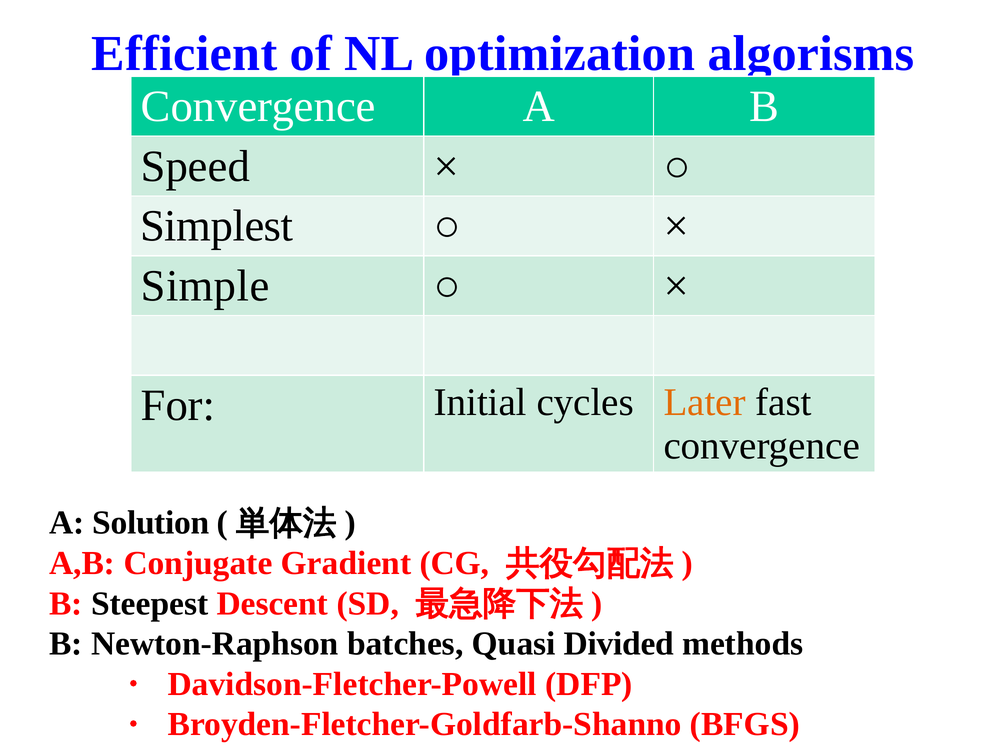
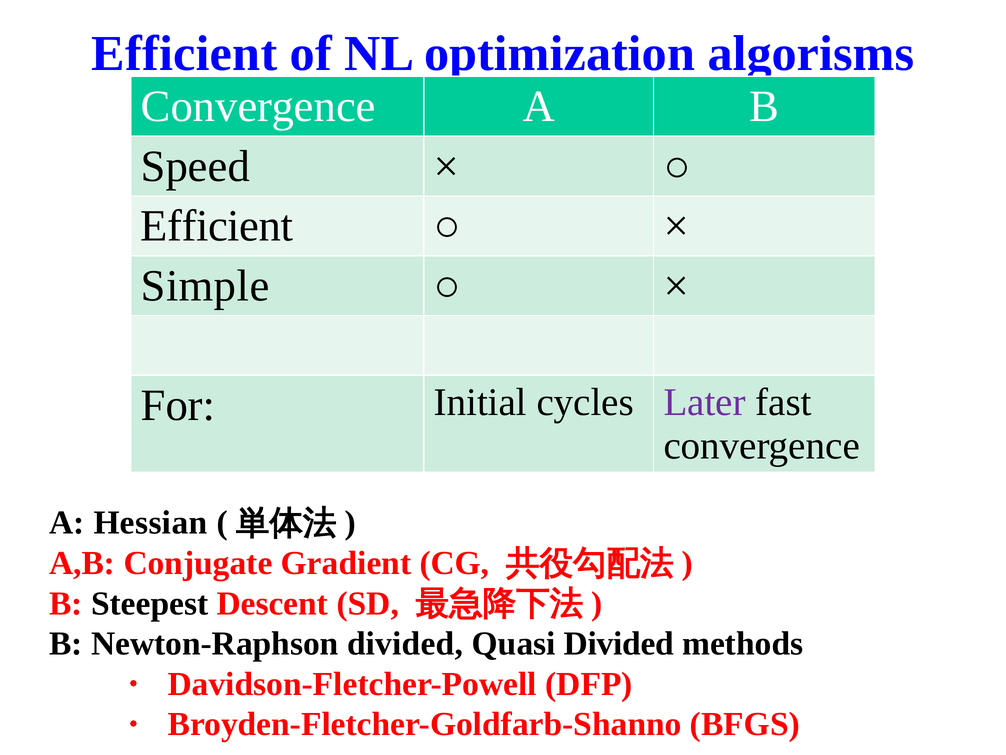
Simplest at (217, 226): Simplest -> Efficient
Later colour: orange -> purple
Solution: Solution -> Hessian
Newton-Raphson batches: batches -> divided
